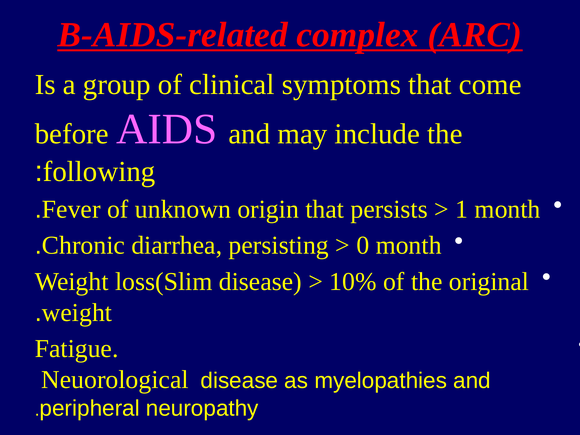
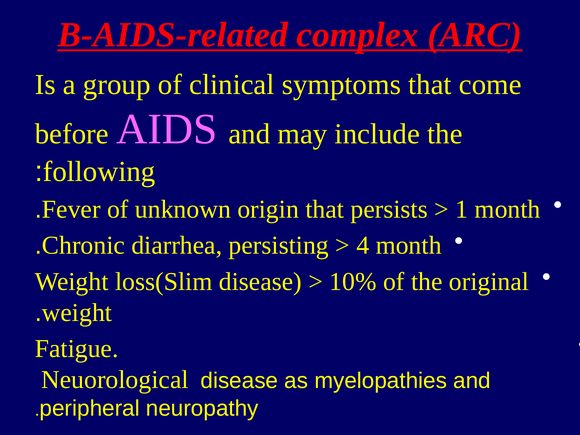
0: 0 -> 4
